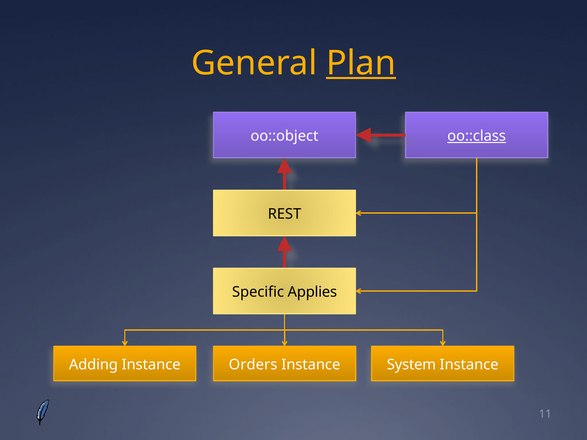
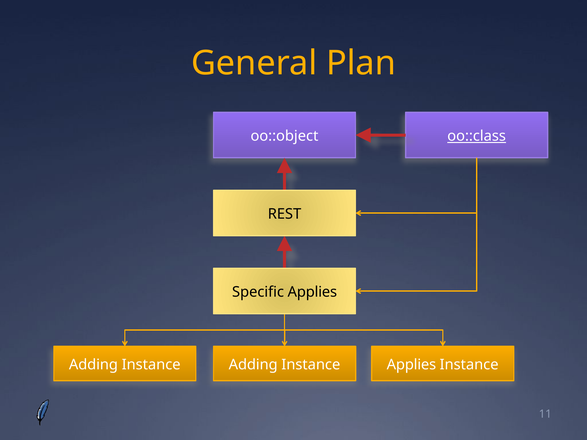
Plan underline: present -> none
Orders at (253, 365): Orders -> Adding
Instance System: System -> Applies
